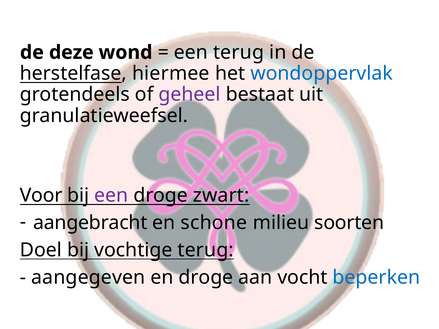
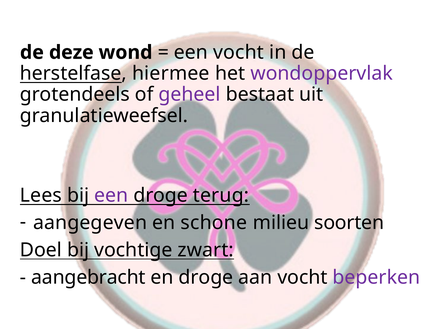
een terug: terug -> vocht
wondoppervlak colour: blue -> purple
Voor: Voor -> Lees
zwart: zwart -> terug
aangebracht: aangebracht -> aangegeven
vochtige terug: terug -> zwart
aangegeven: aangegeven -> aangebracht
beperken colour: blue -> purple
